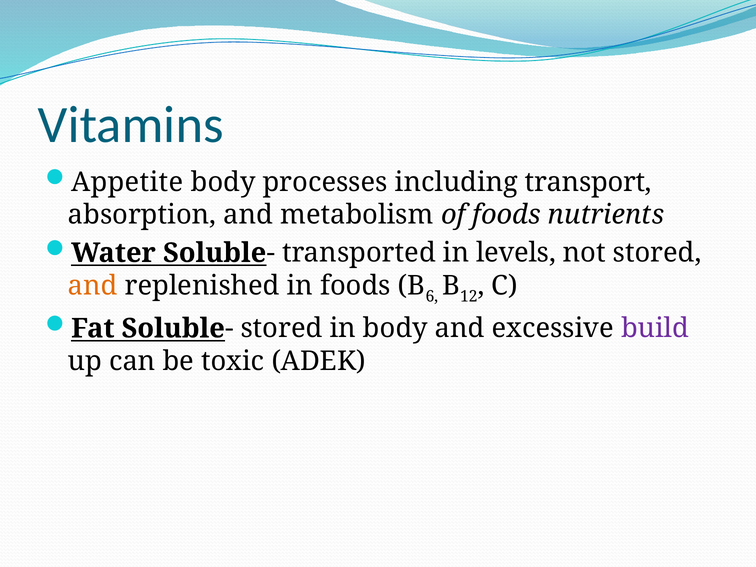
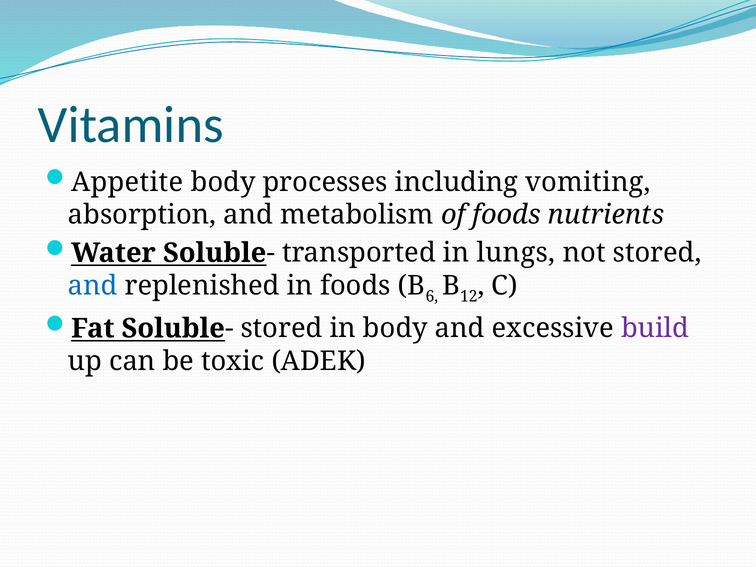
transport: transport -> vomiting
levels: levels -> lungs
and at (93, 286) colour: orange -> blue
